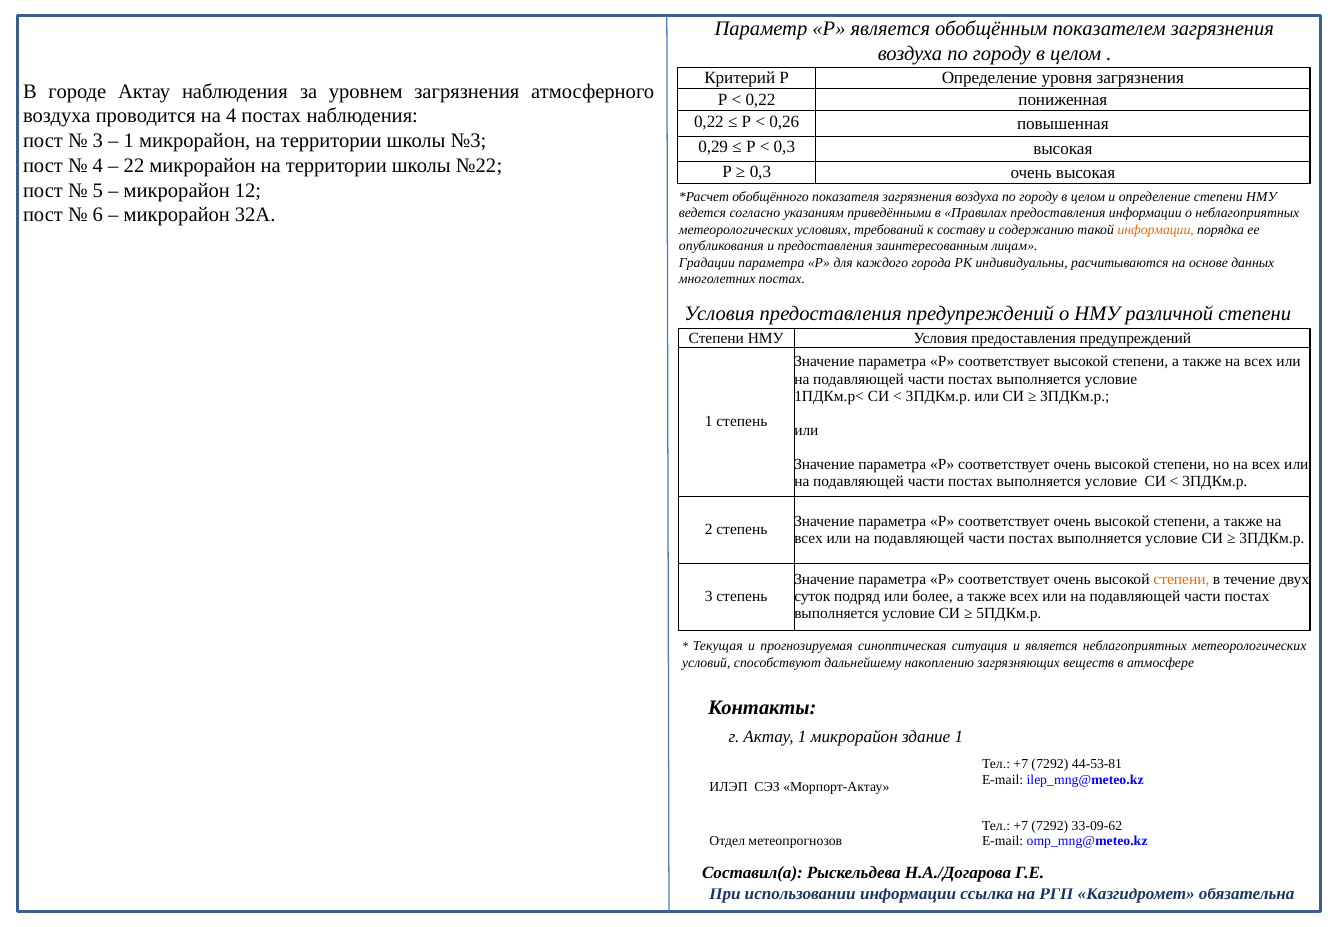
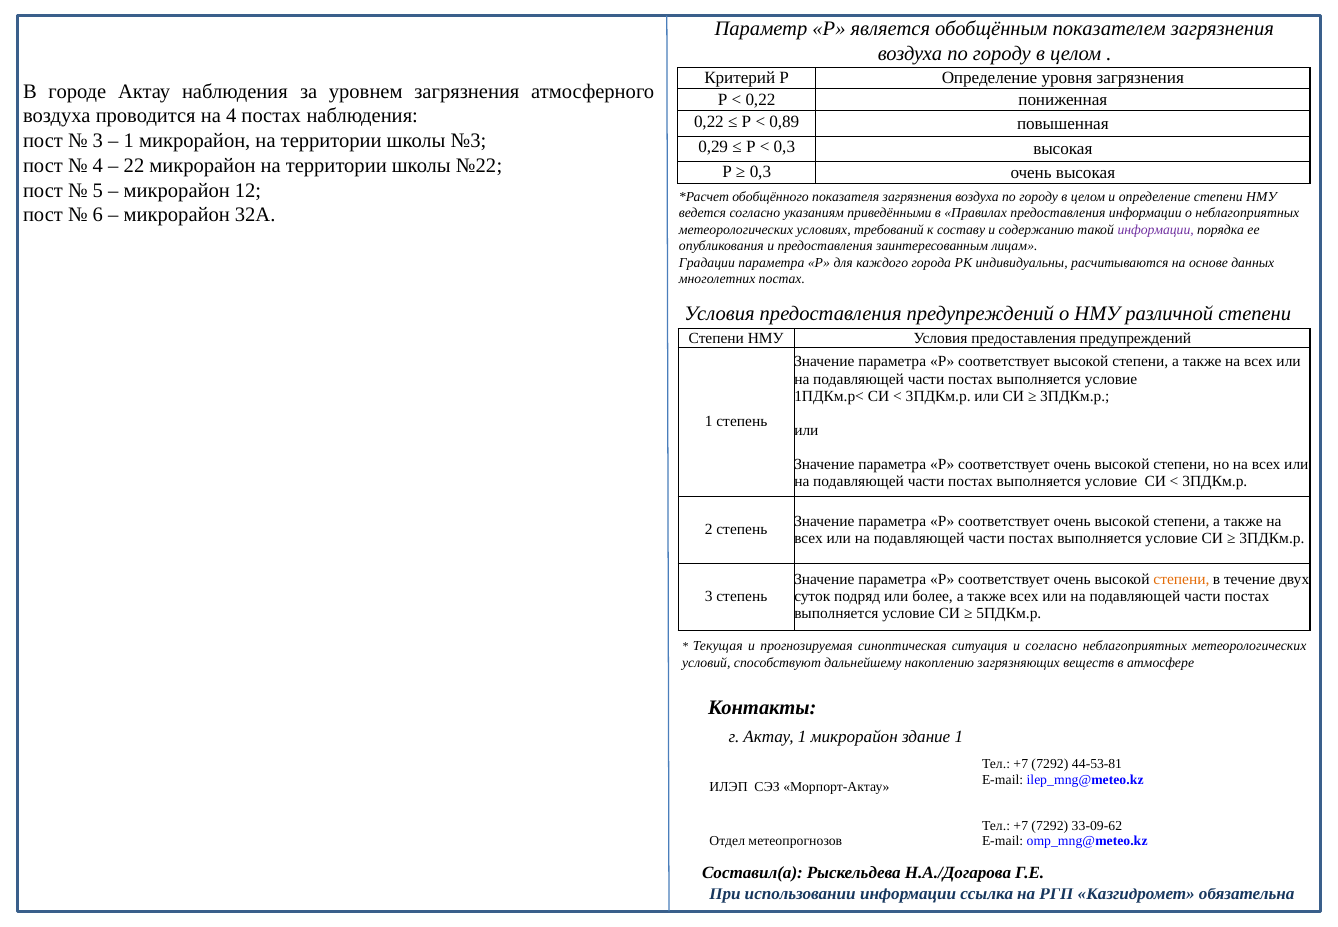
0,26: 0,26 -> 0,89
информации at (1156, 229) colour: orange -> purple
и является: является -> согласно
